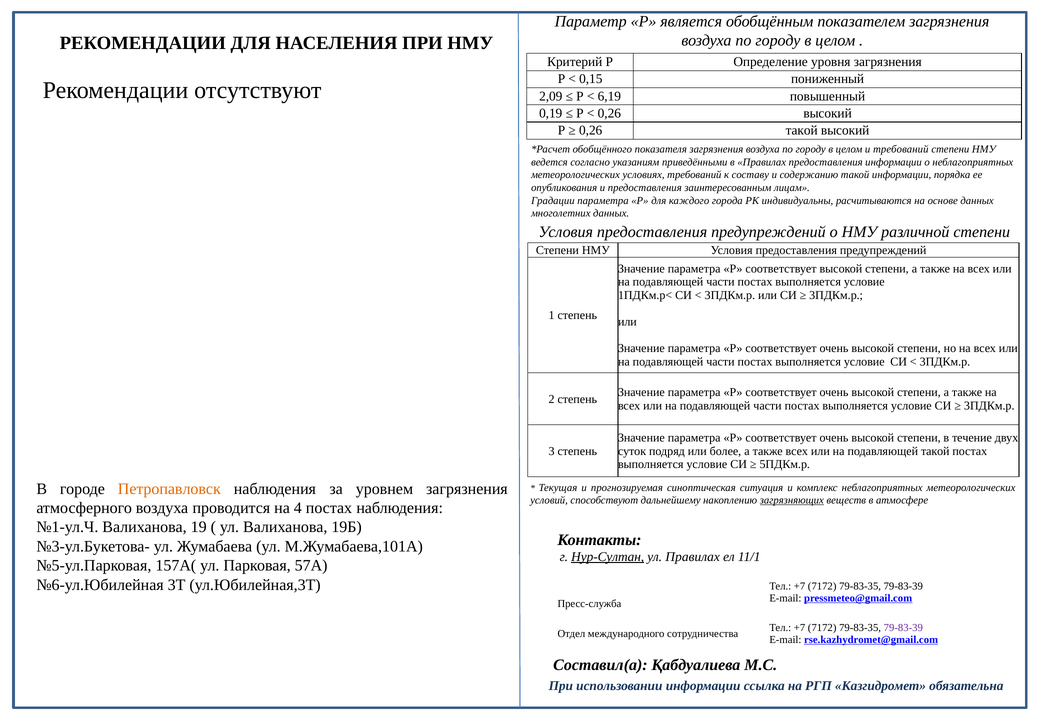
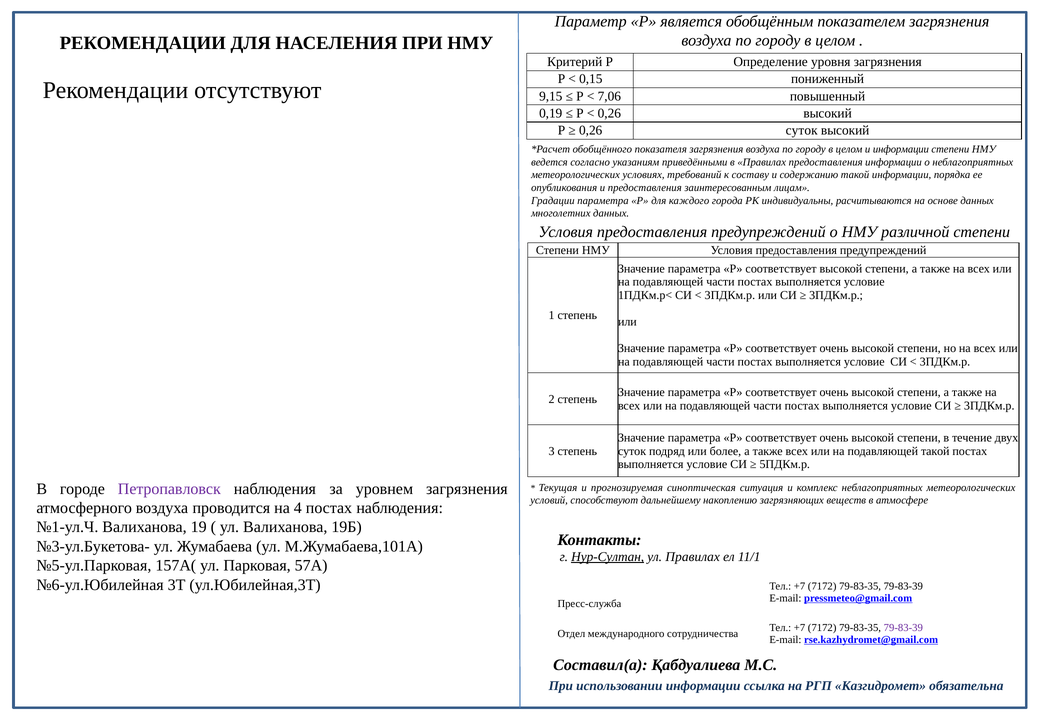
2,09: 2,09 -> 9,15
6,19: 6,19 -> 7,06
0,26 такой: такой -> суток
и требований: требований -> информации
Петропавловск colour: orange -> purple
загрязняющих underline: present -> none
